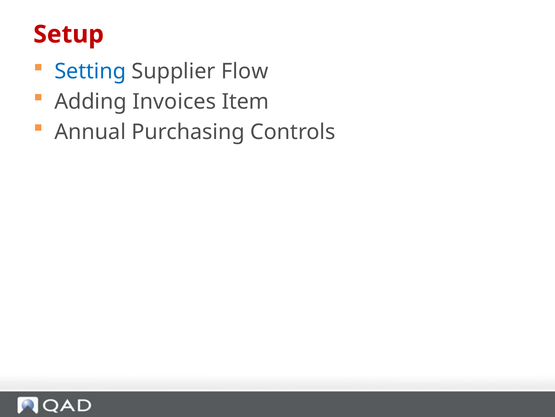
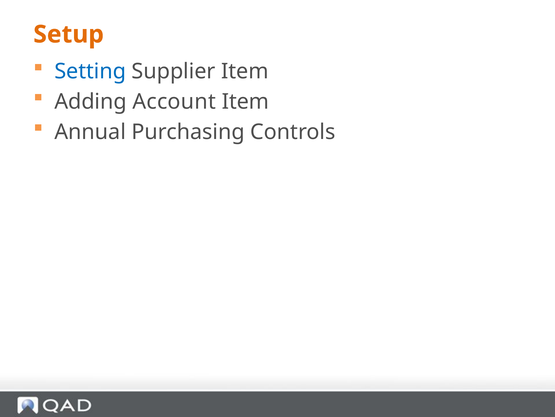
Setup colour: red -> orange
Supplier Flow: Flow -> Item
Invoices: Invoices -> Account
